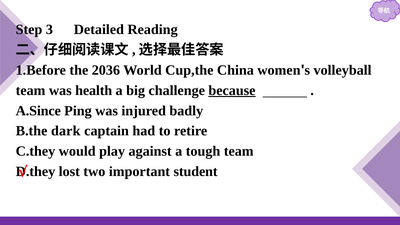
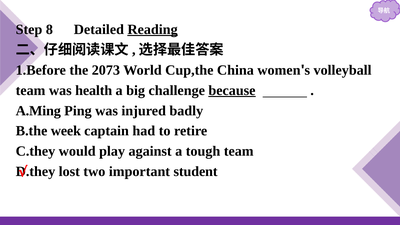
3: 3 -> 8
Reading underline: none -> present
2036: 2036 -> 2073
A.Since: A.Since -> A.Ming
dark: dark -> week
